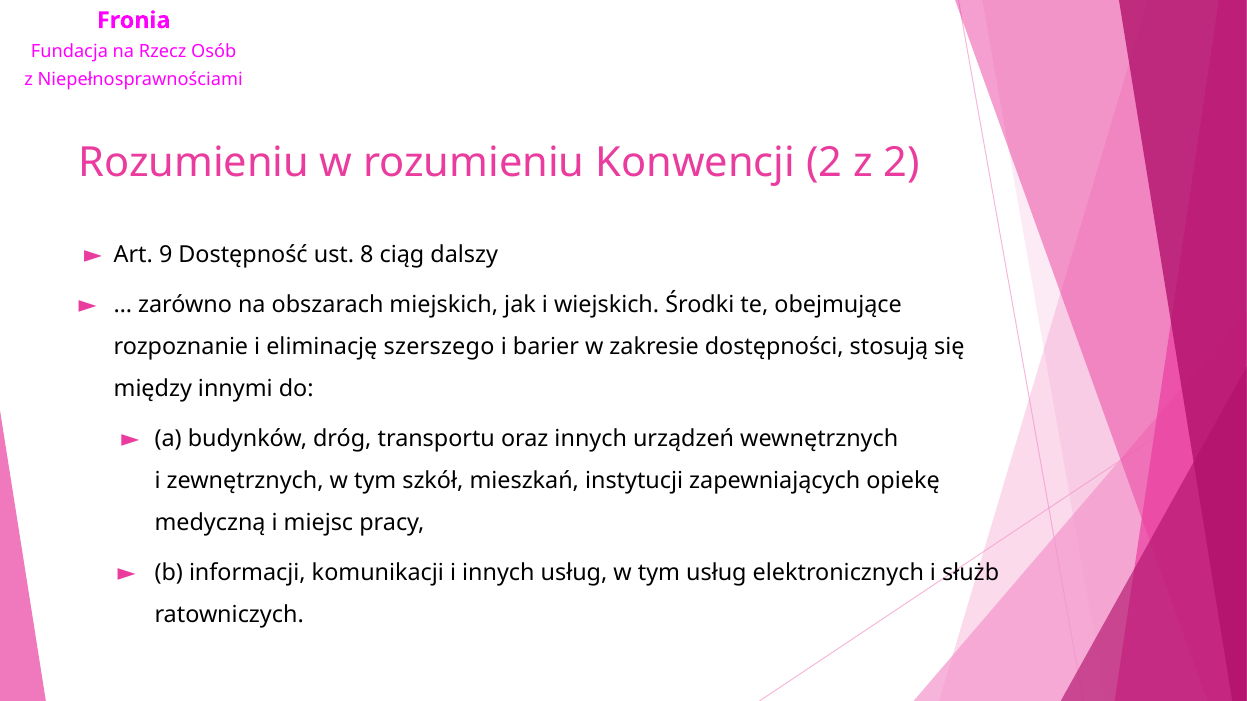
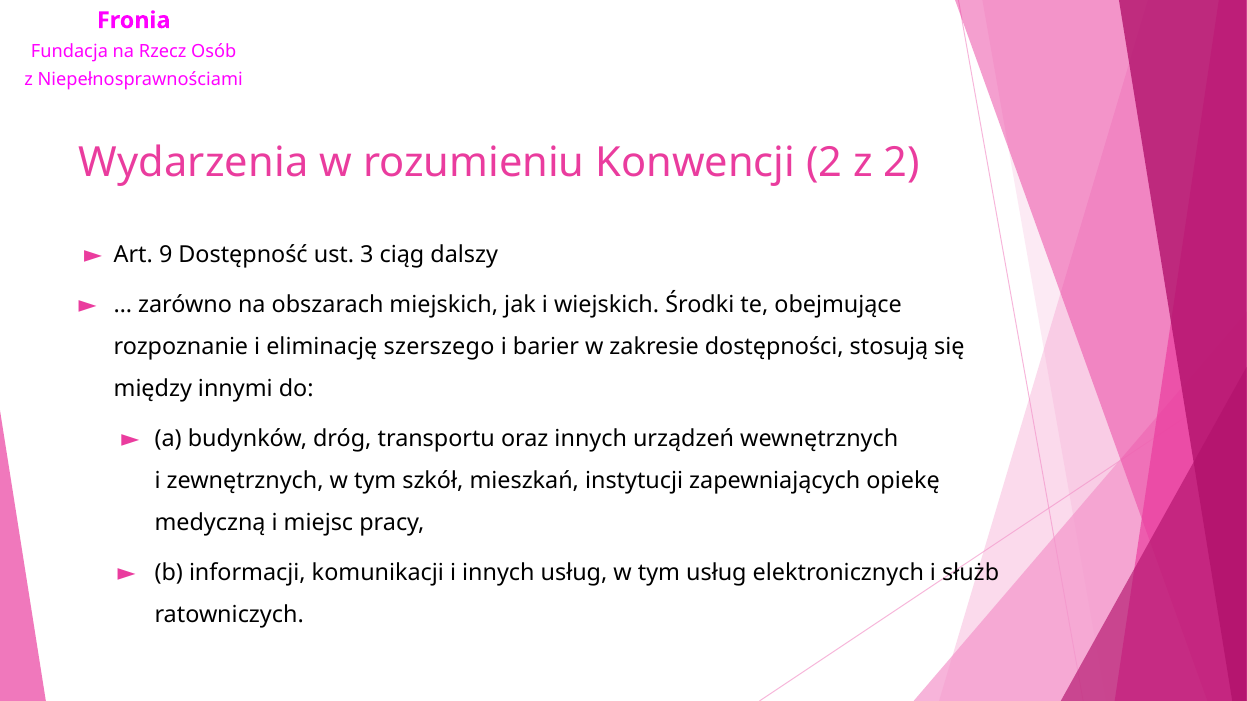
Rozumieniu at (194, 163): Rozumieniu -> Wydarzenia
8: 8 -> 3
